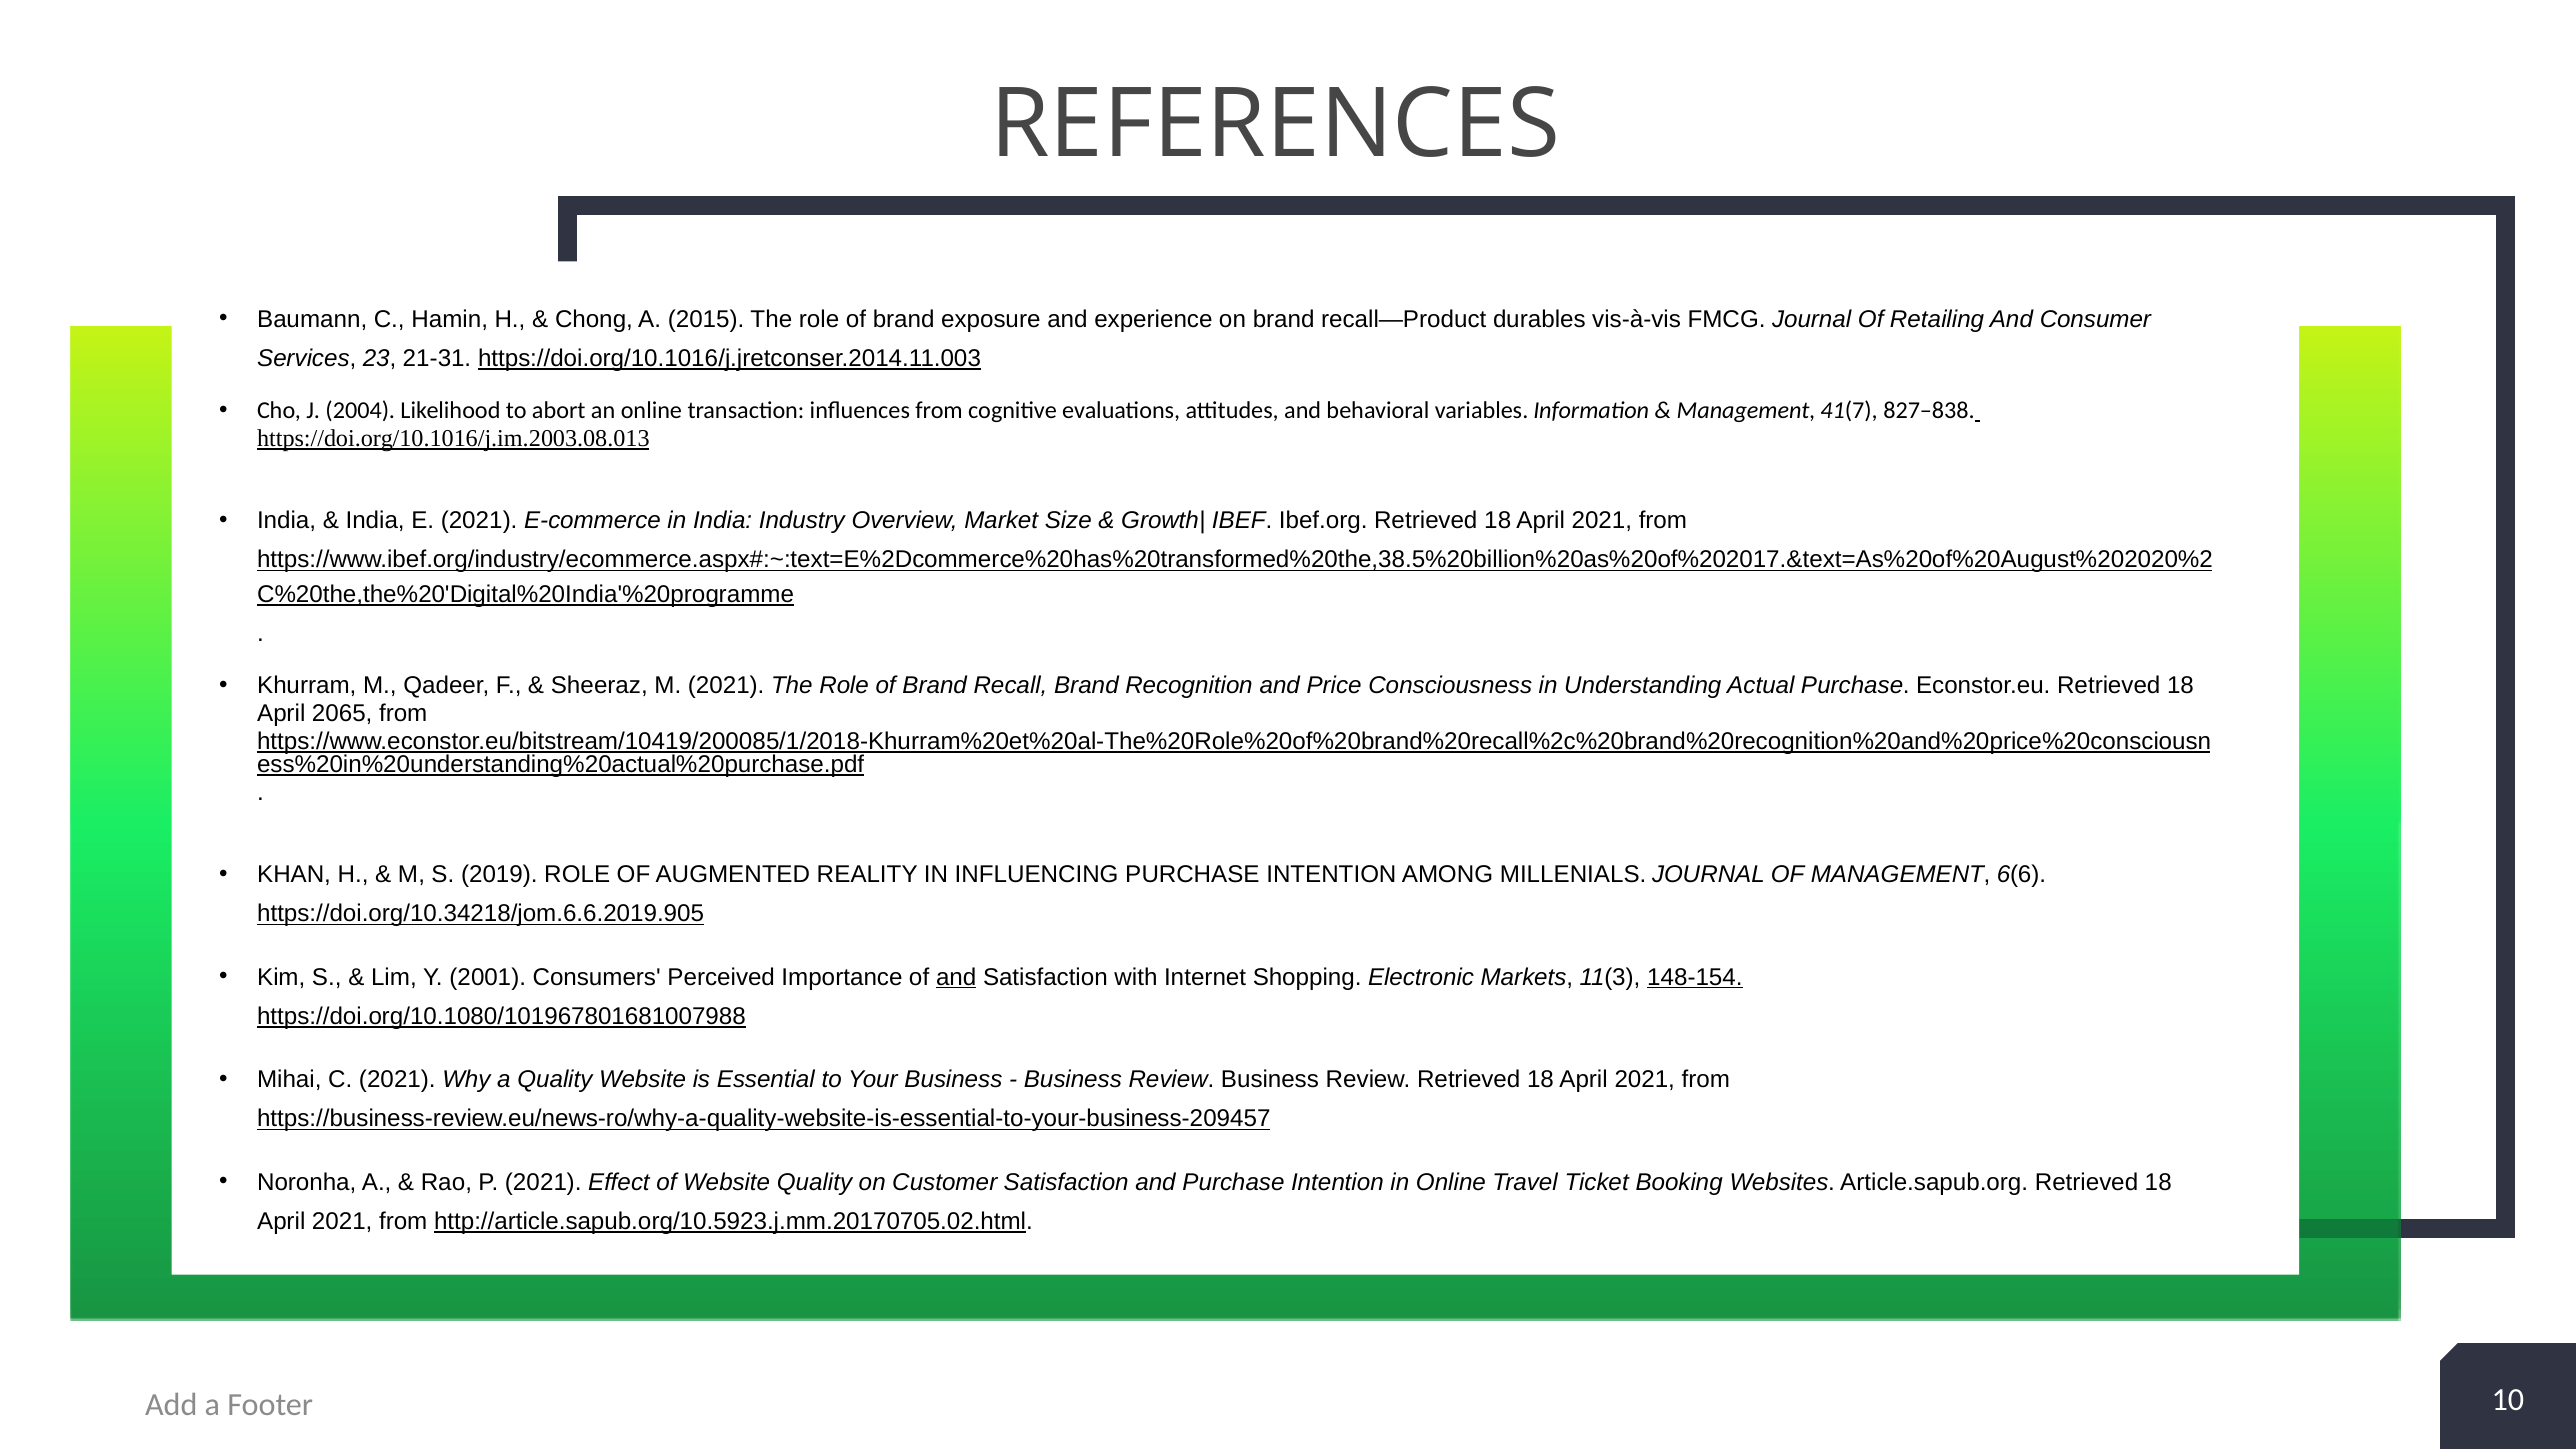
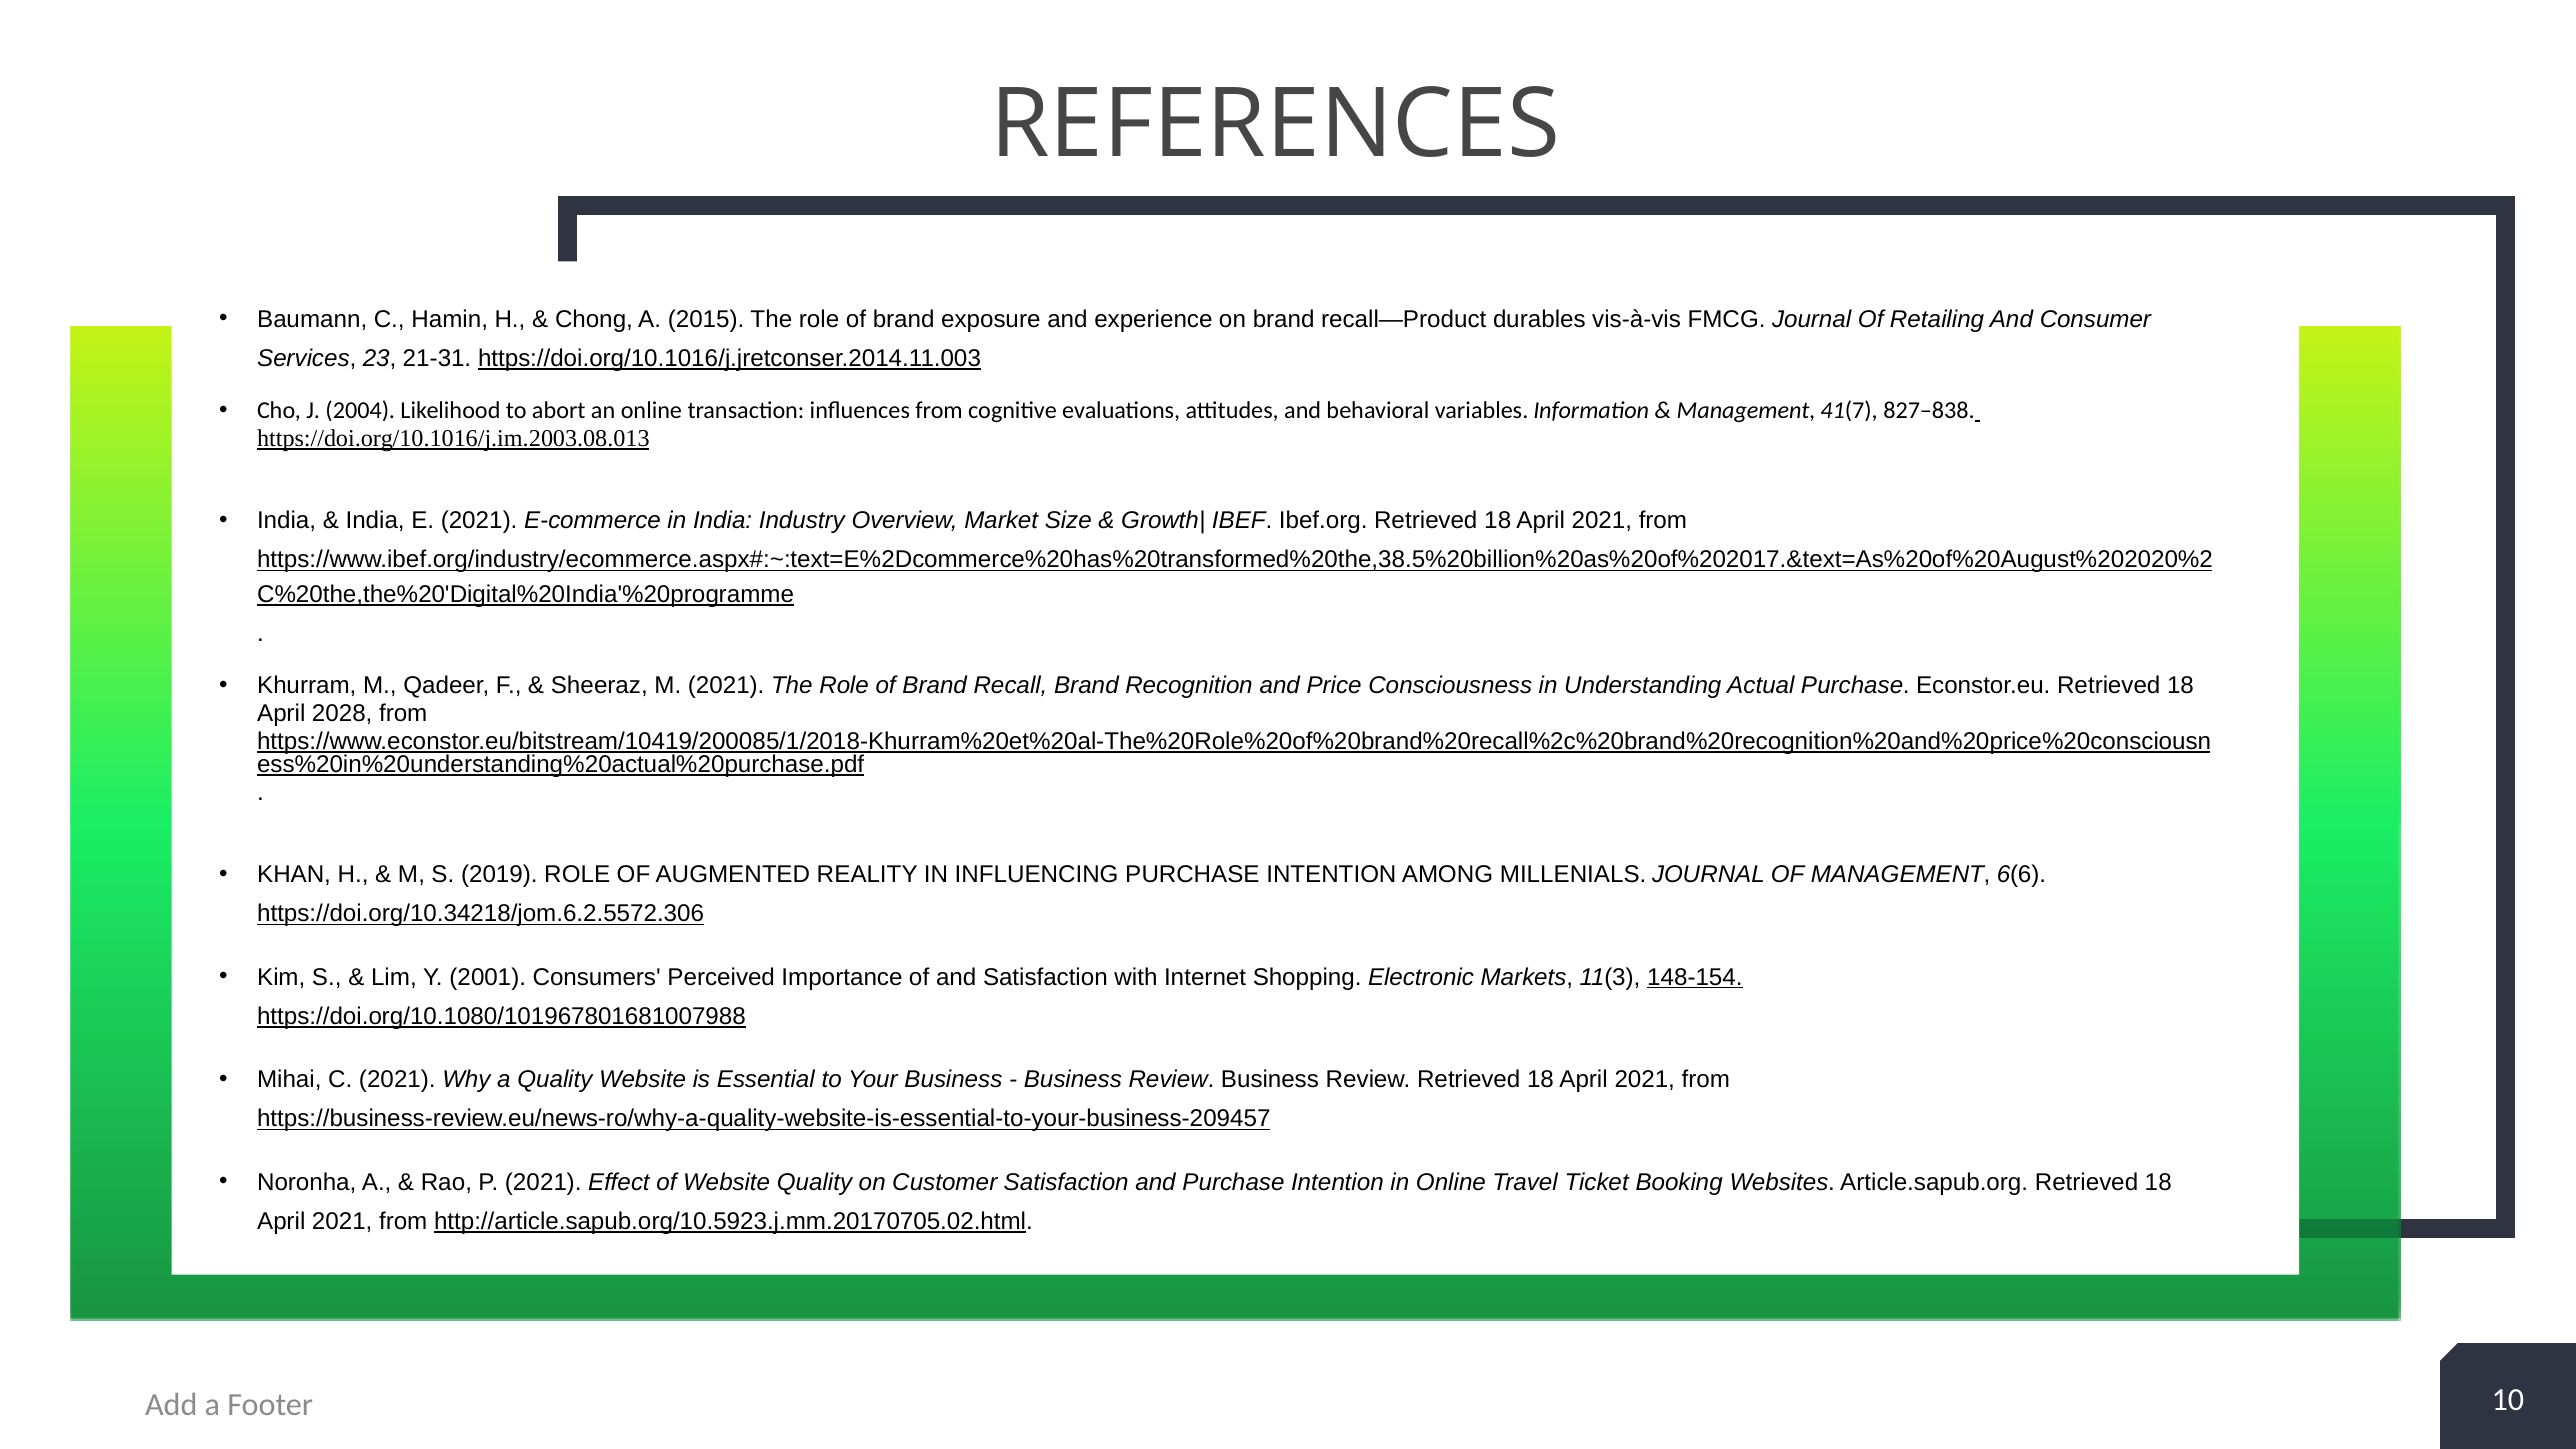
2065: 2065 -> 2028
https://doi.org/10.34218/jom.6.6.2019.905: https://doi.org/10.34218/jom.6.6.2019.905 -> https://doi.org/10.34218/jom.6.2.5572.306
and at (956, 977) underline: present -> none
